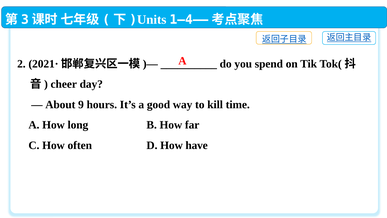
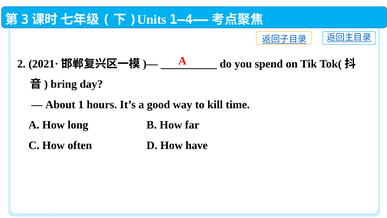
cheer: cheer -> bring
9: 9 -> 1
